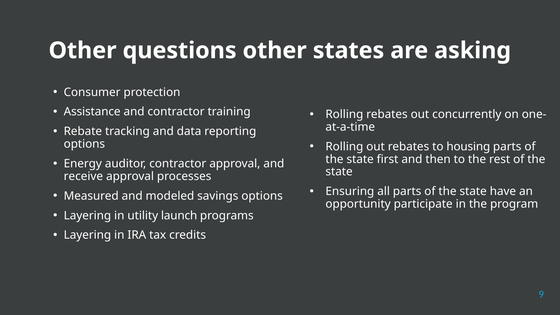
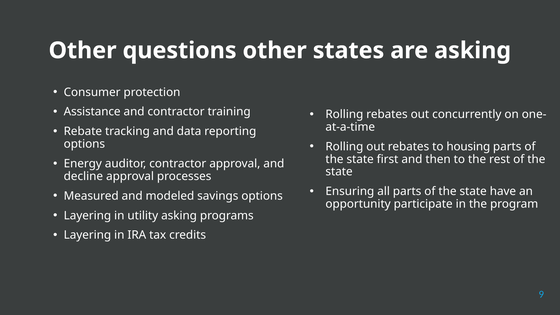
receive: receive -> decline
utility launch: launch -> asking
